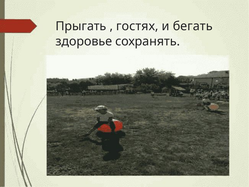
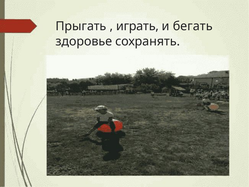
гостях: гостях -> играть
